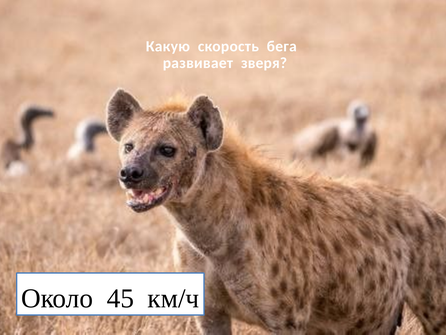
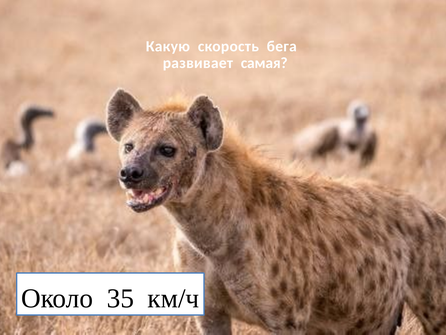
зверя: зверя -> самая
45: 45 -> 35
